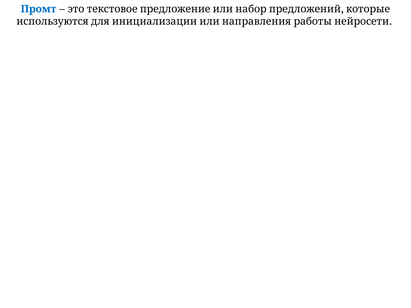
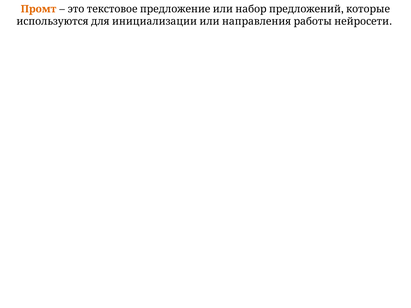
Промт colour: blue -> orange
